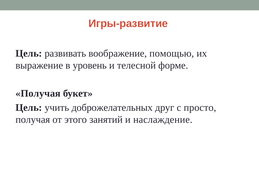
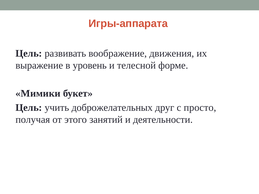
Игры-развитие: Игры-развитие -> Игры-аппарата
помощью: помощью -> движения
Получая at (38, 94): Получая -> Мимики
наслаждение: наслаждение -> деятельности
